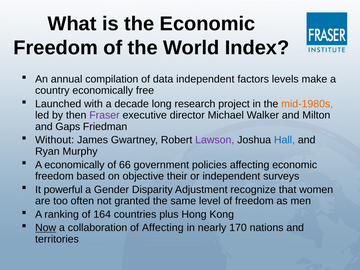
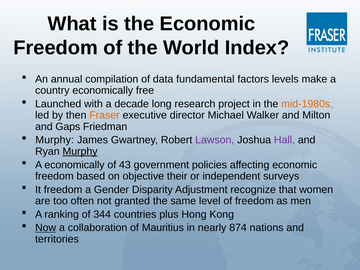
data independent: independent -> fundamental
Fraser colour: purple -> orange
Without at (55, 140): Without -> Murphy
Hall colour: blue -> purple
Murphy at (80, 151) underline: none -> present
66: 66 -> 43
It powerful: powerful -> freedom
164: 164 -> 344
of Affecting: Affecting -> Mauritius
170: 170 -> 874
